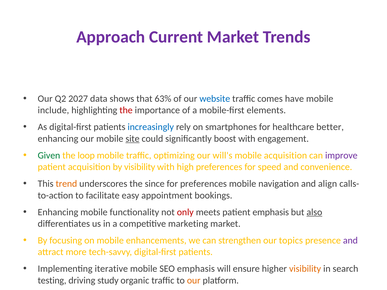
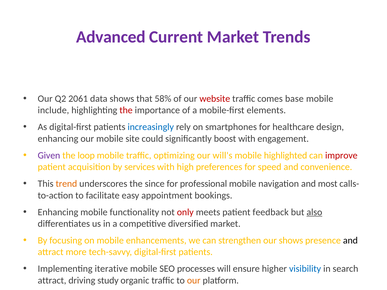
Approach: Approach -> Advanced
2027: 2027 -> 2061
63%: 63% -> 58%
website colour: blue -> red
have: have -> base
better: better -> design
site underline: present -> none
Given colour: green -> purple
mobile acquisition: acquisition -> highlighted
improve colour: purple -> red
by visibility: visibility -> services
for preferences: preferences -> professional
align: align -> most
patient emphasis: emphasis -> feedback
marketing: marketing -> diversified
our topics: topics -> shows
and at (350, 241) colour: purple -> black
SEO emphasis: emphasis -> processes
visibility at (305, 269) colour: orange -> blue
testing at (52, 281): testing -> attract
